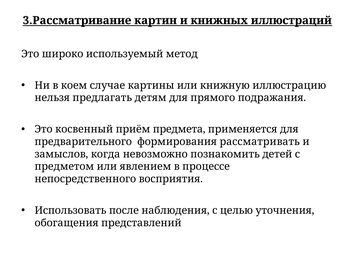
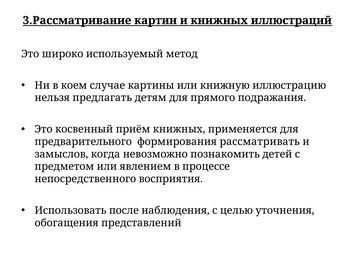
приём предмета: предмета -> книжных
